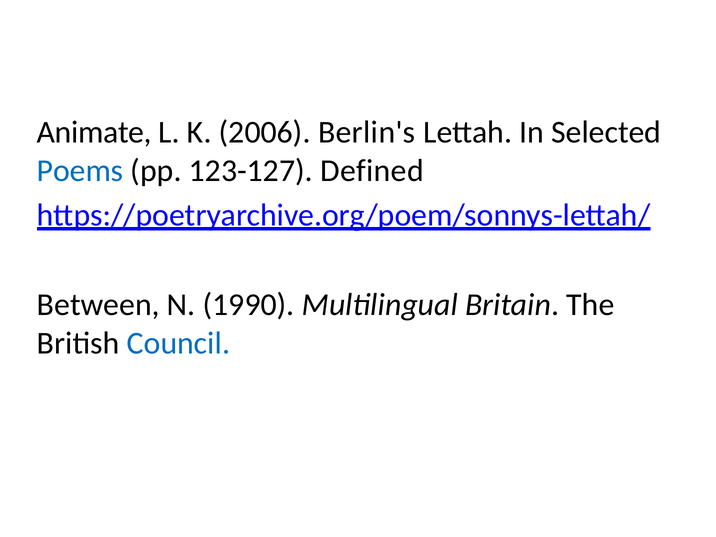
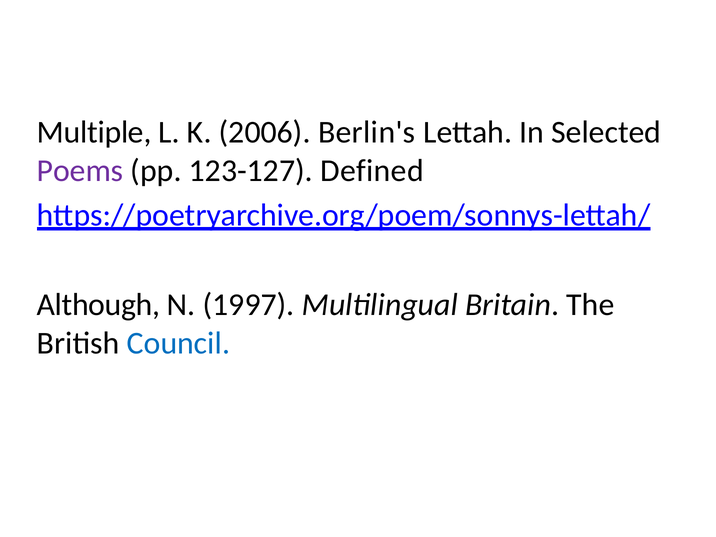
Animate: Animate -> Multiple
Poems colour: blue -> purple
Between: Between -> Although
1990: 1990 -> 1997
